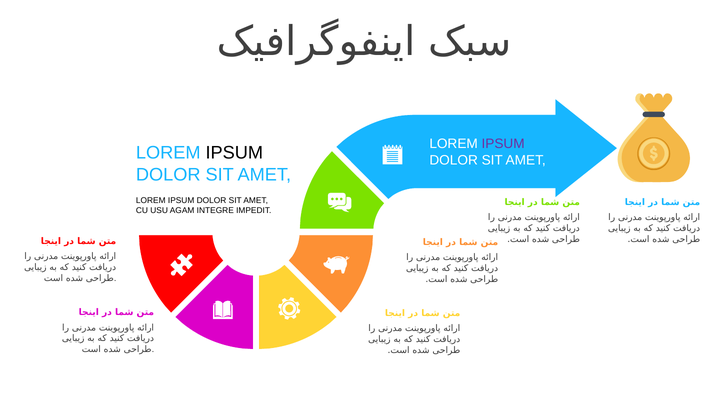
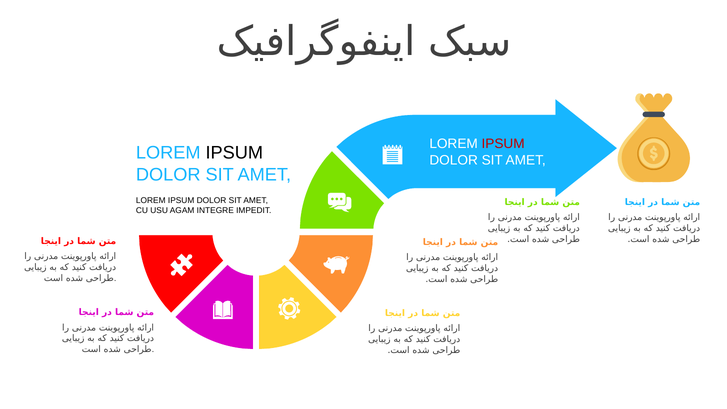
IPSUM at (503, 144) colour: purple -> red
